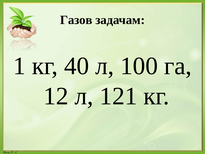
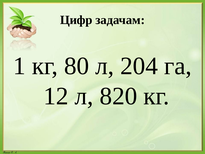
Газов: Газов -> Цифр
40: 40 -> 80
100: 100 -> 204
121: 121 -> 820
